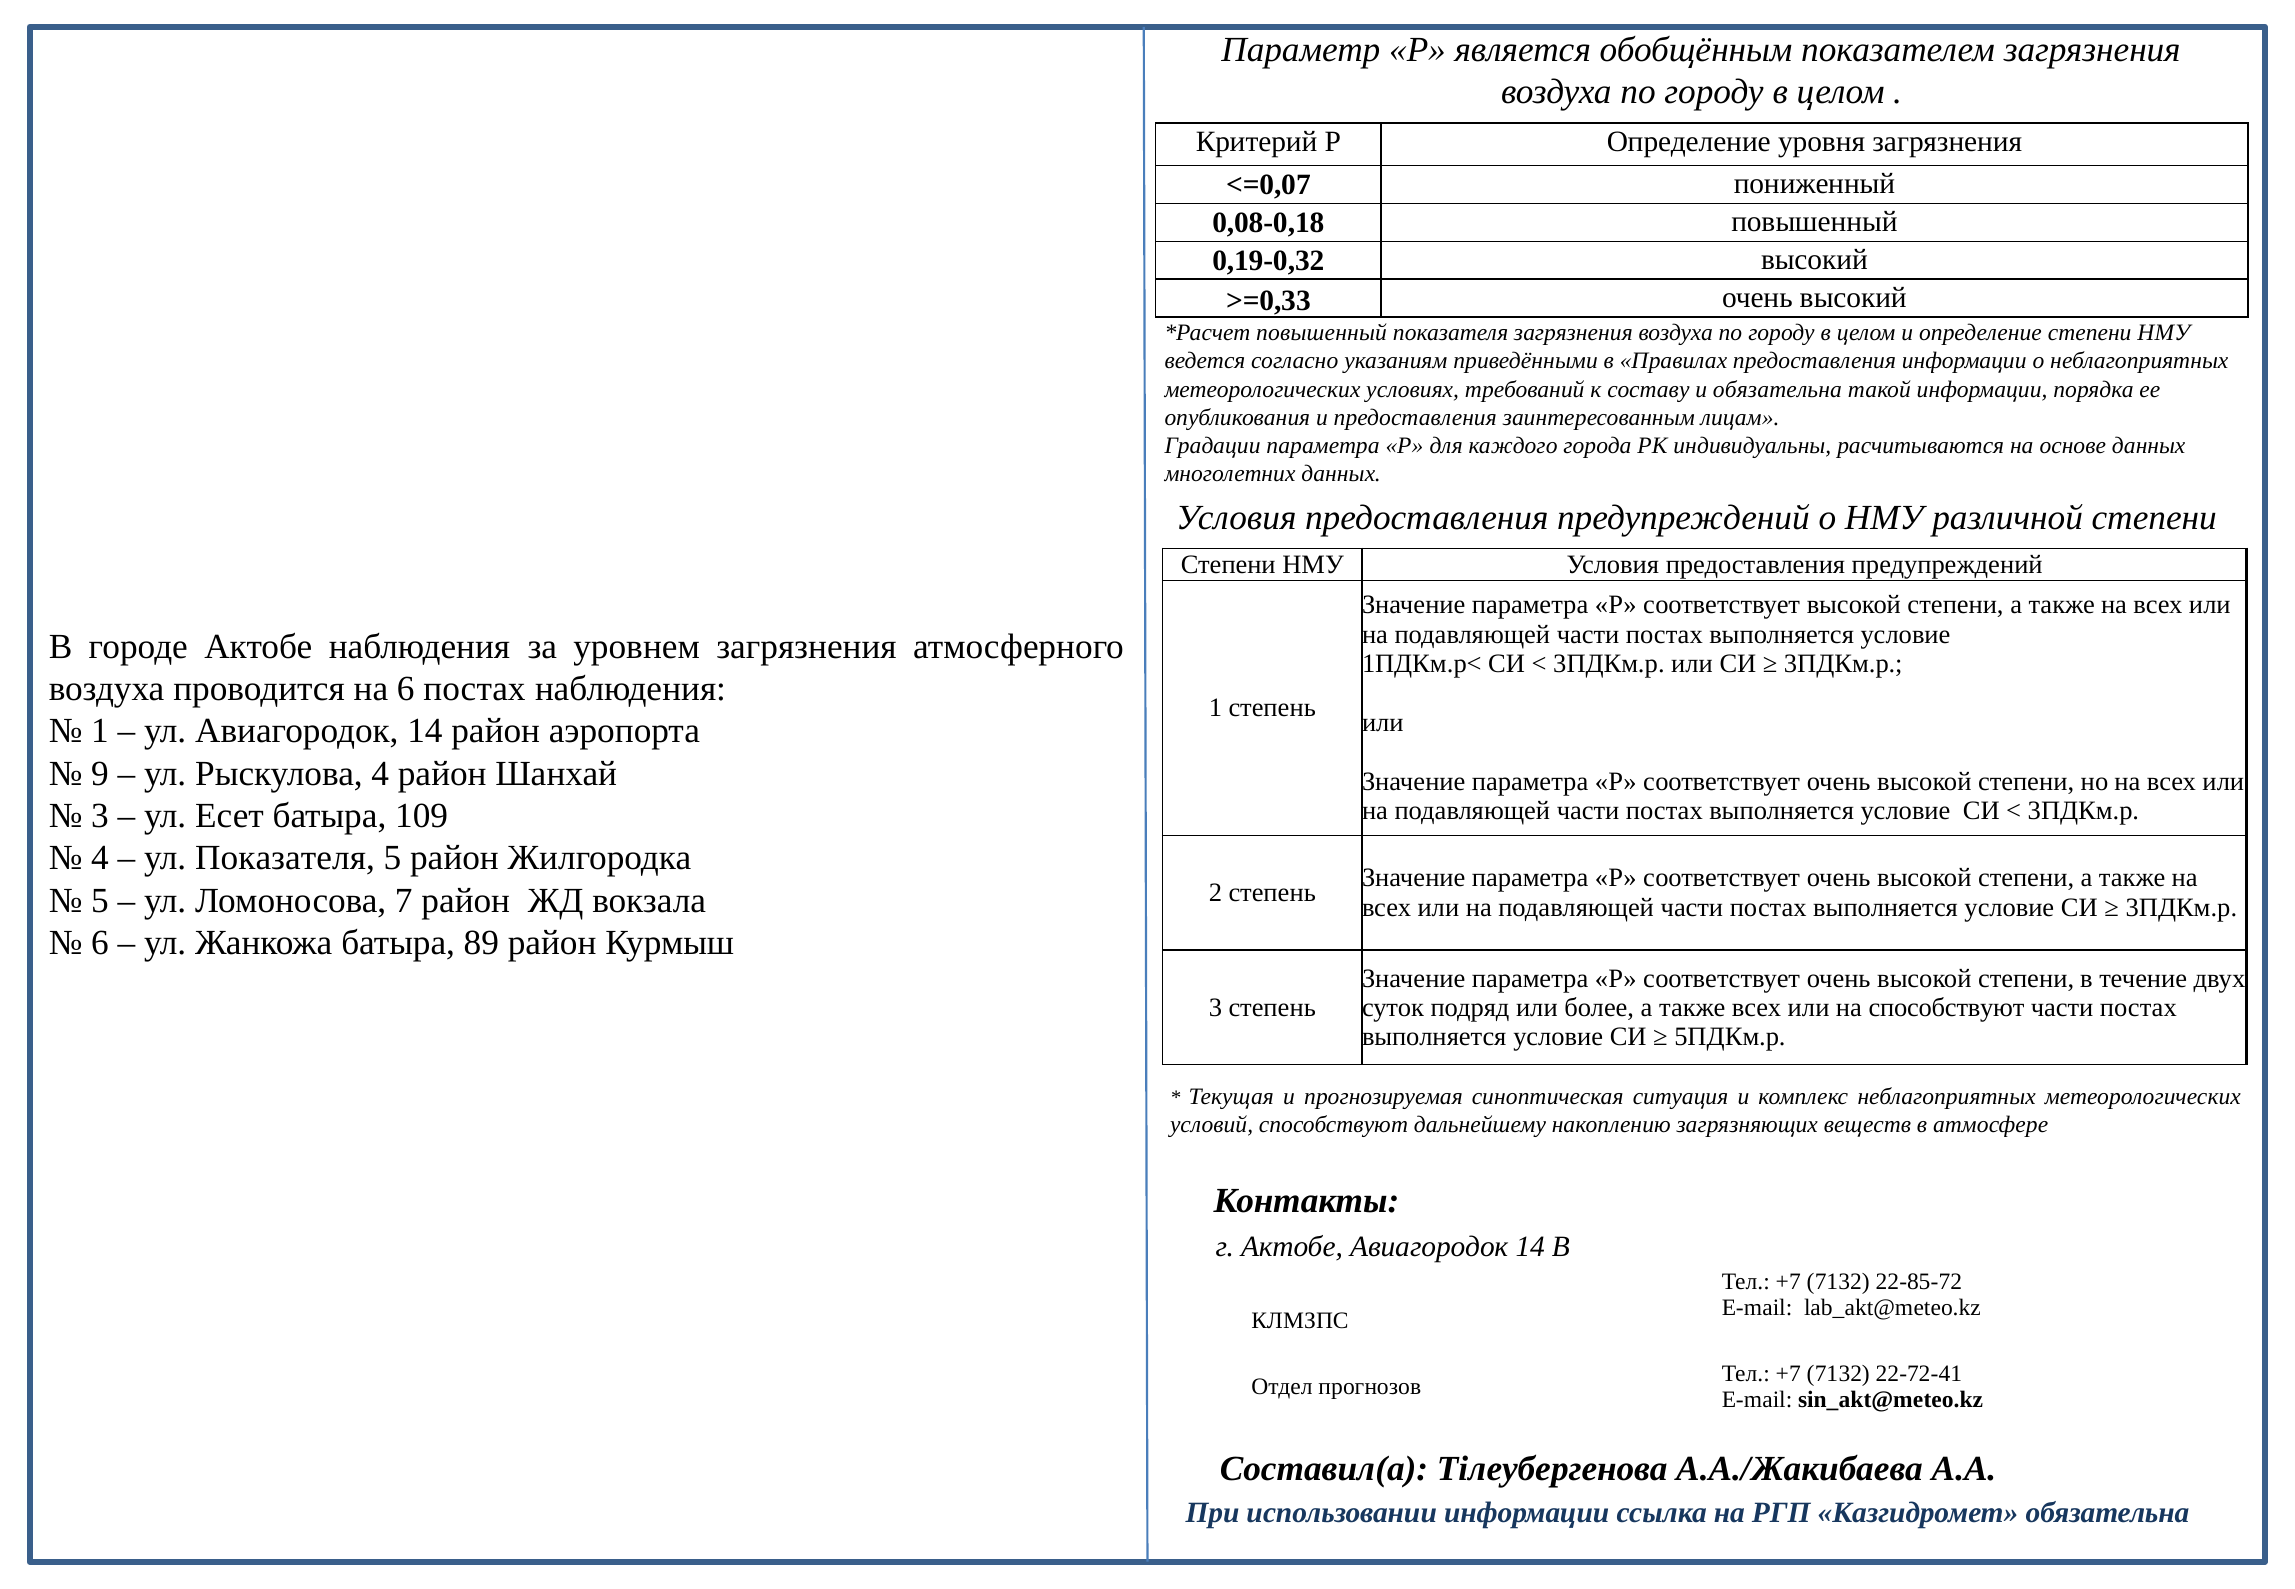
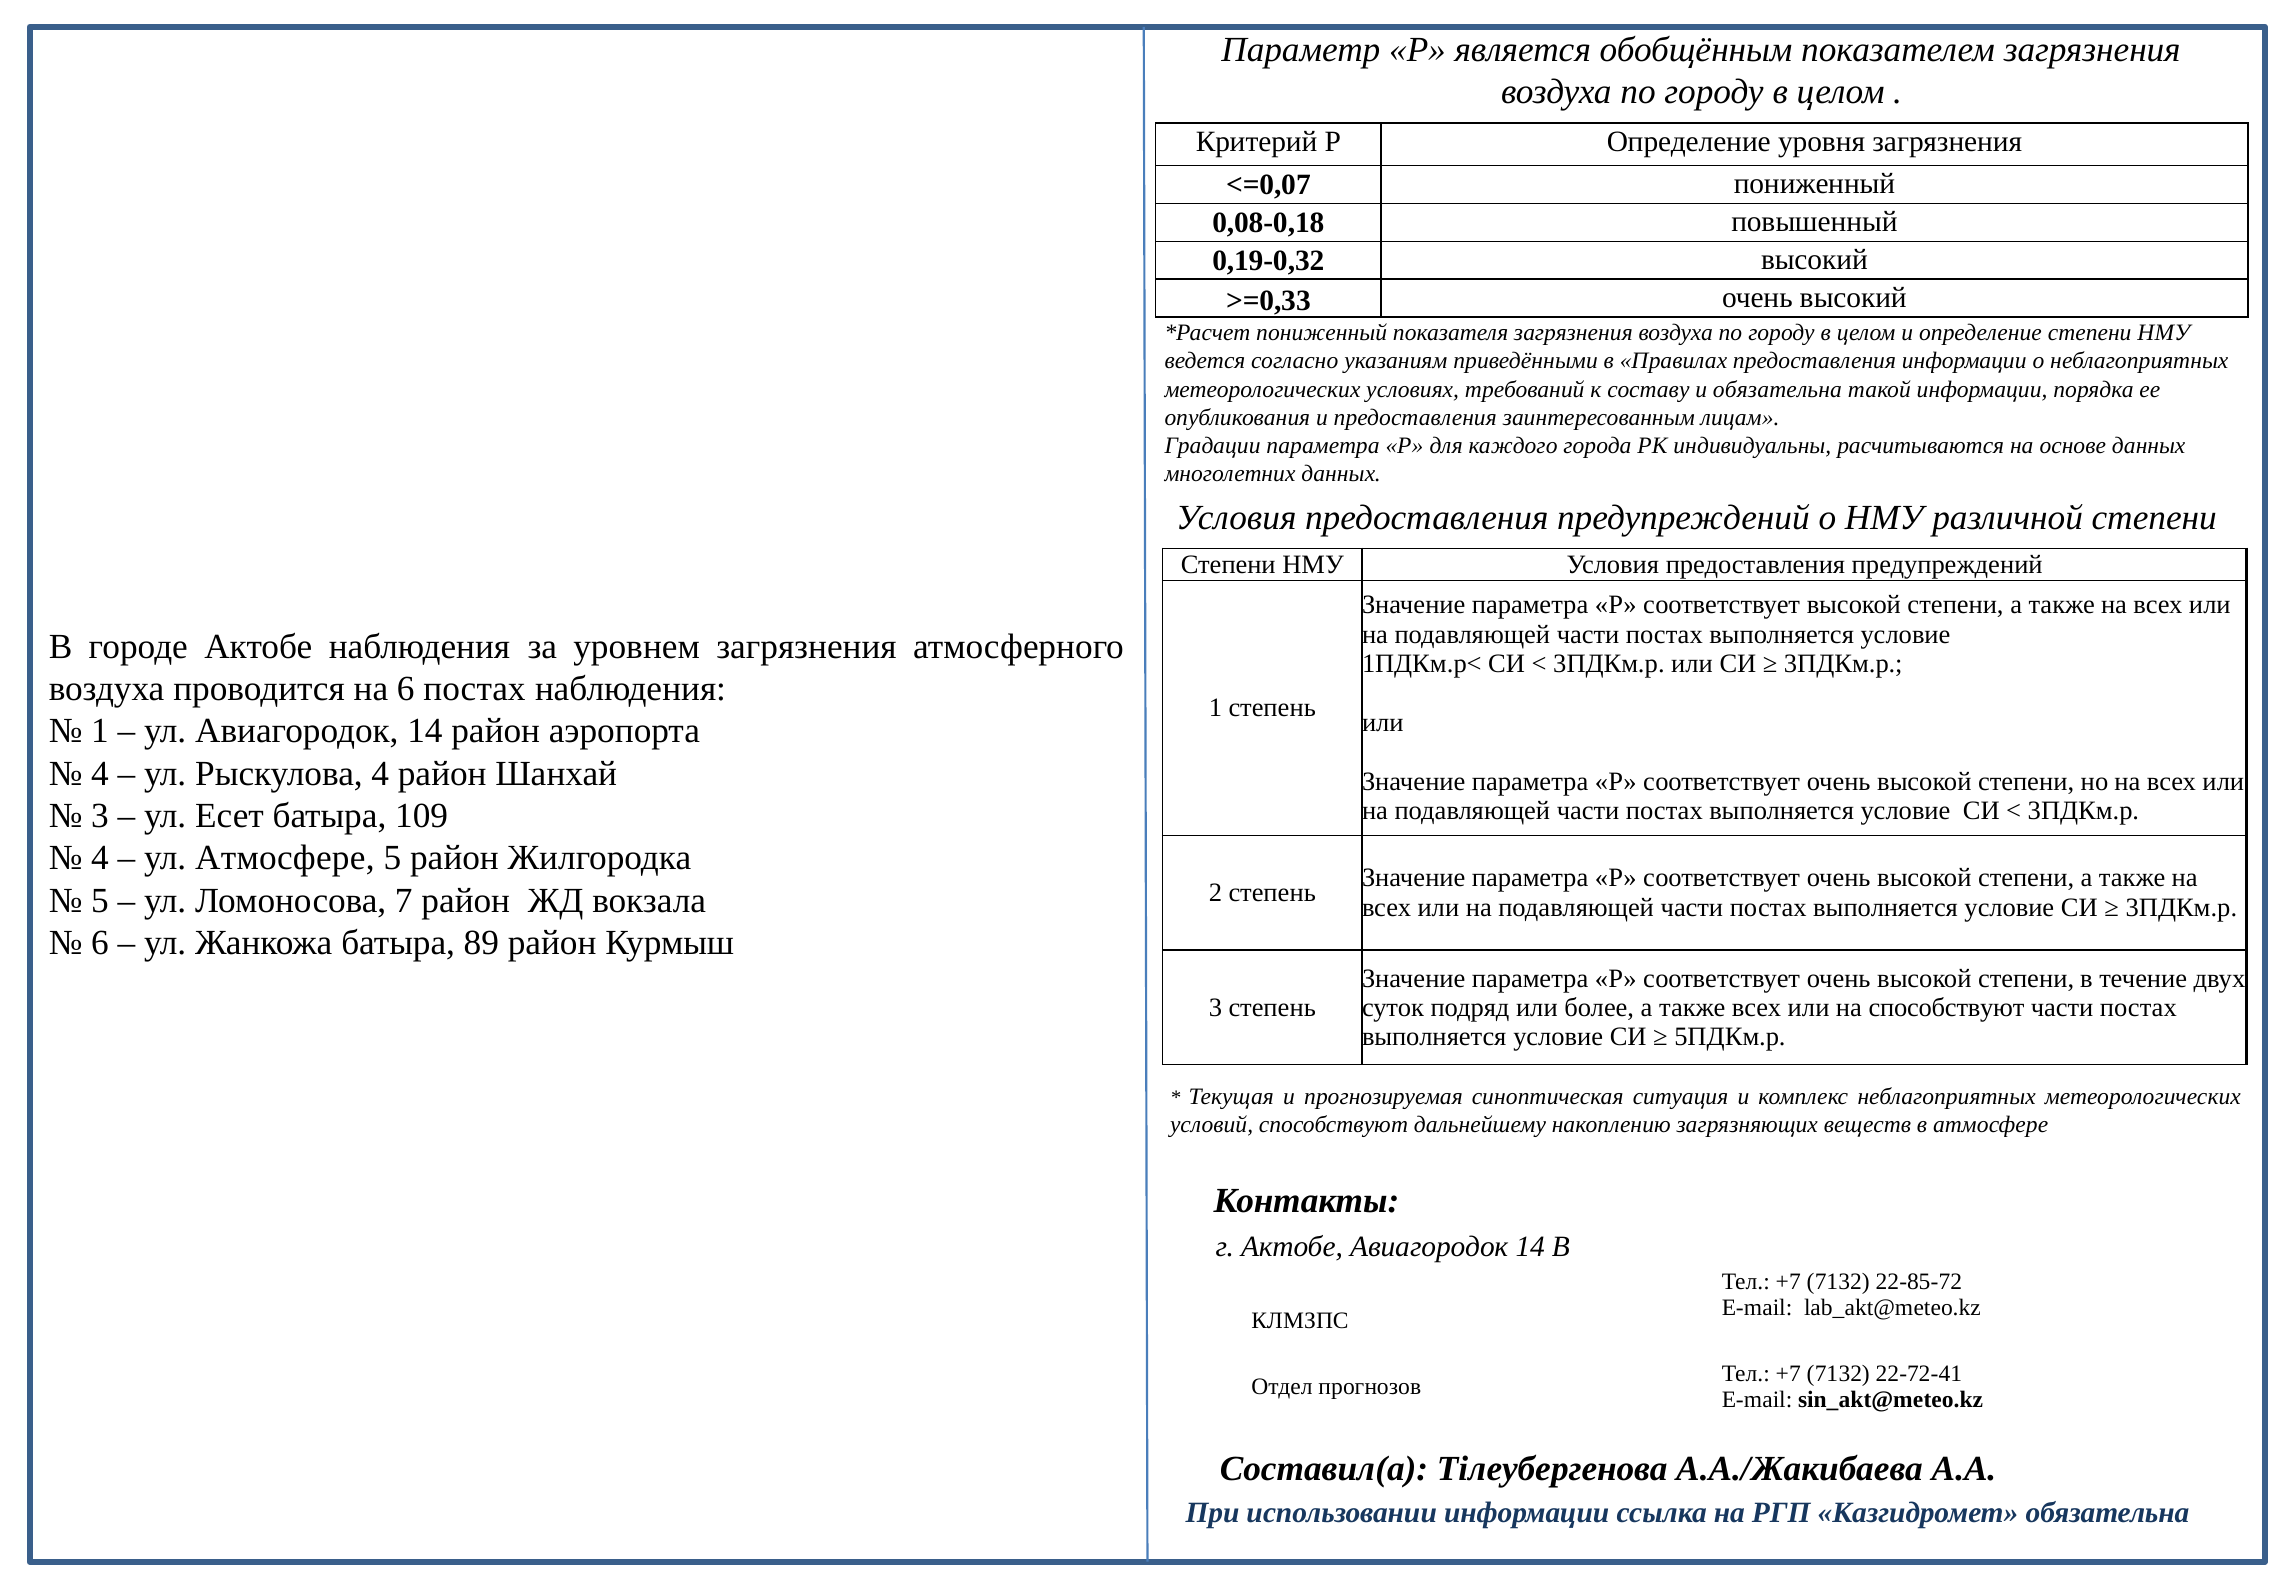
повышенный at (1322, 333): повышенный -> пониженный
9 at (100, 774): 9 -> 4
ул Показателя: Показателя -> Атмосфере
